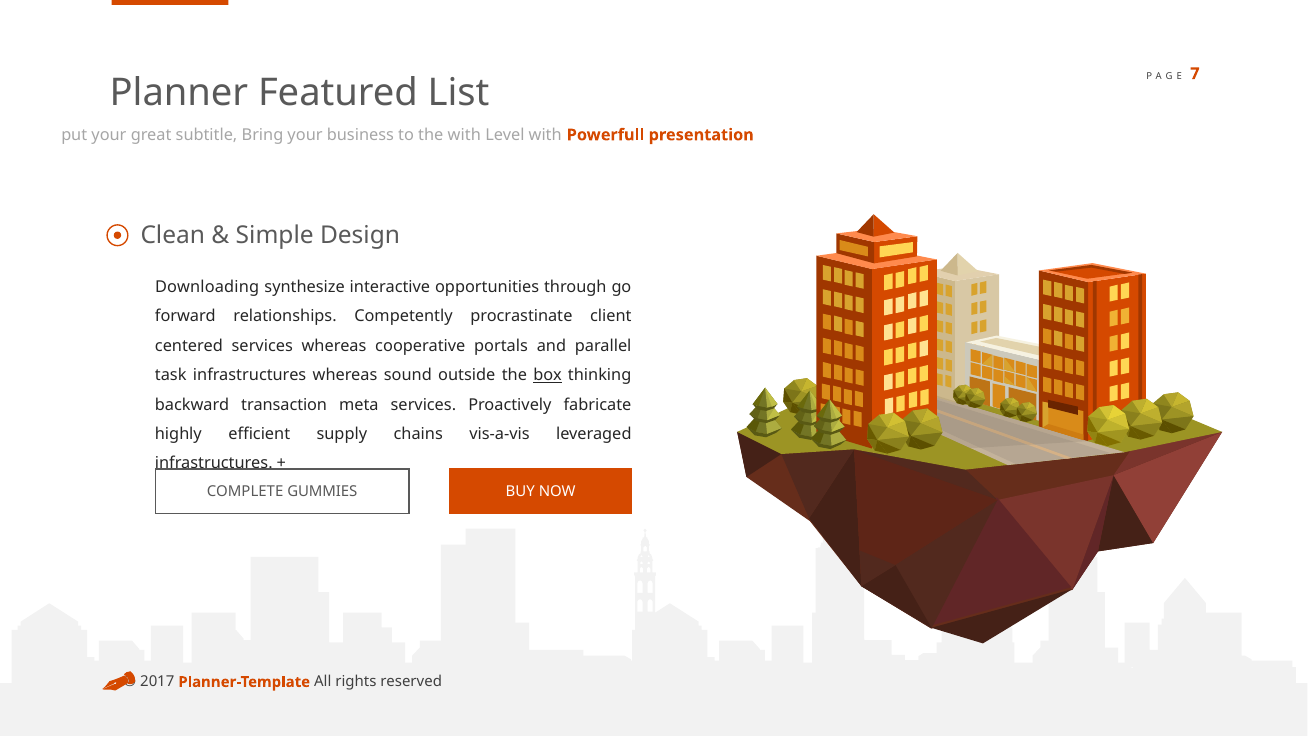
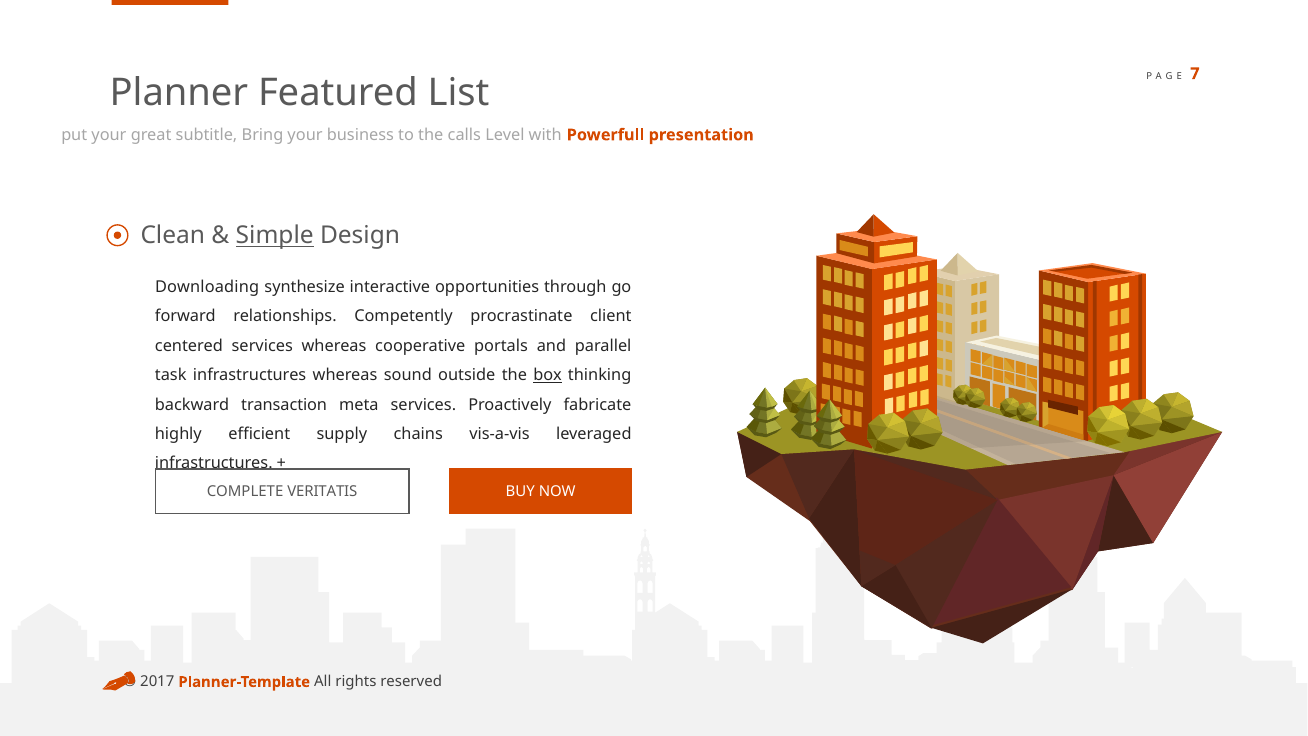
the with: with -> calls
Simple underline: none -> present
GUMMIES: GUMMIES -> VERITATIS
